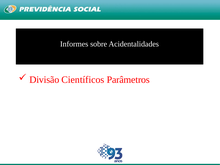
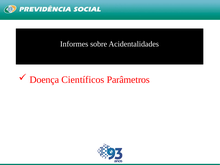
Divisão: Divisão -> Doença
